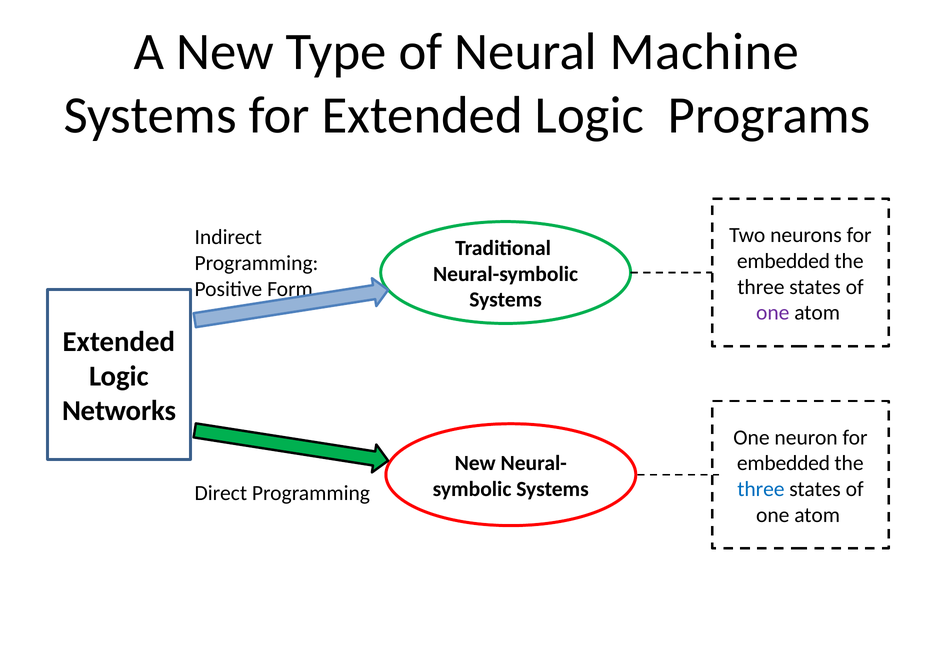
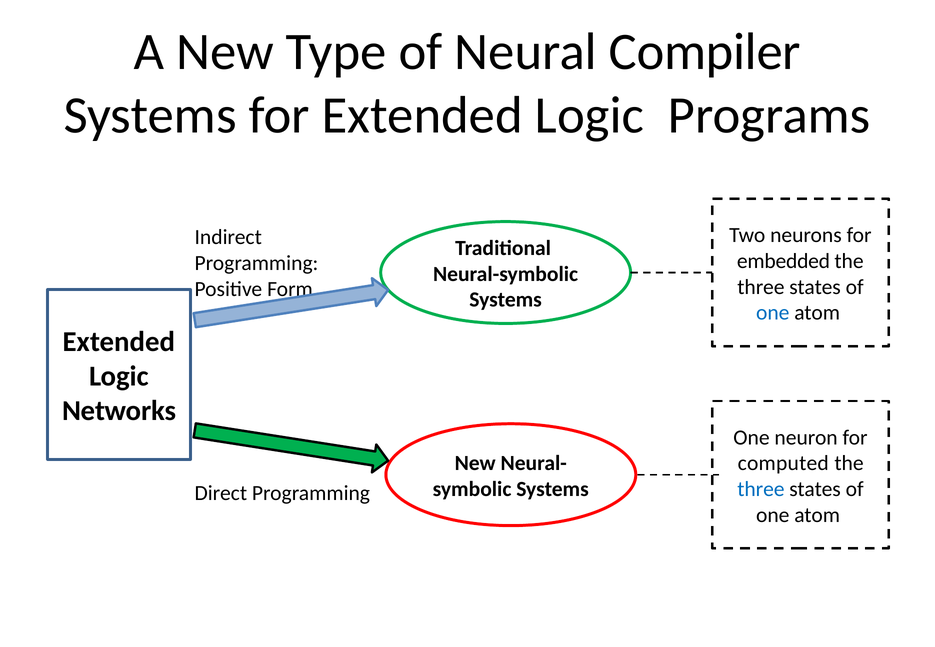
Machine: Machine -> Compiler
one at (773, 313) colour: purple -> blue
embedded at (783, 463): embedded -> computed
